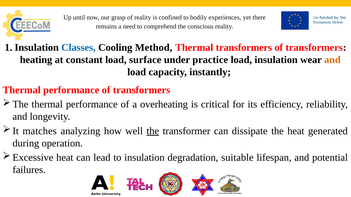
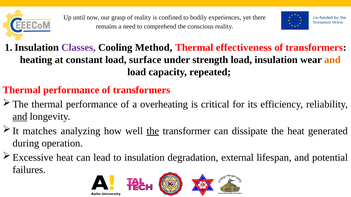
Classes colour: blue -> purple
Thermal transformers: transformers -> effectiveness
practice: practice -> strength
instantly: instantly -> repeated
and at (20, 117) underline: none -> present
suitable: suitable -> external
